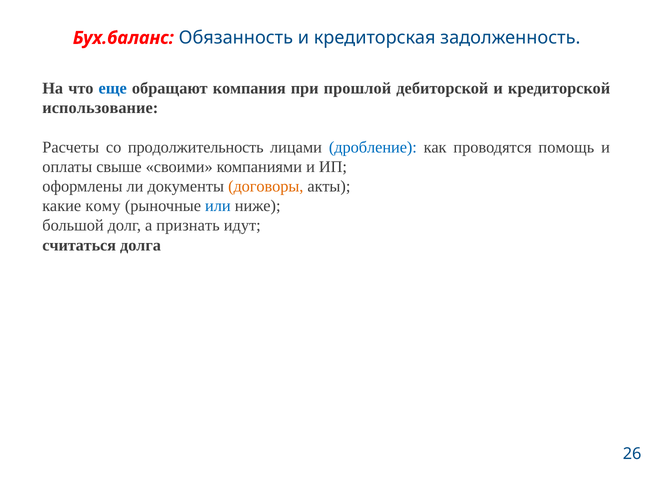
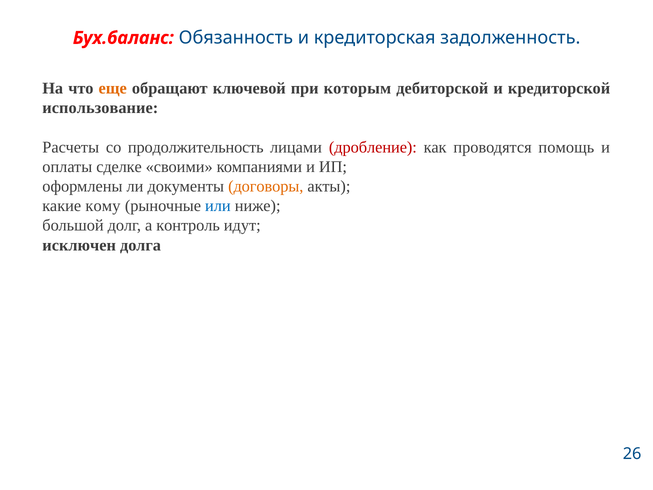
еще colour: blue -> orange
компания: компания -> ключевой
прошлой: прошлой -> которым
дробление colour: blue -> red
свыше: свыше -> сделке
признать: признать -> контроль
считаться: считаться -> исключен
